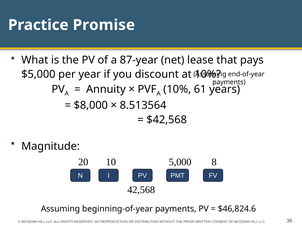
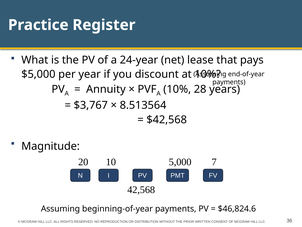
Promise: Promise -> Register
87-year: 87-year -> 24-year
61: 61 -> 28
$8,000: $8,000 -> $3,767
8: 8 -> 7
